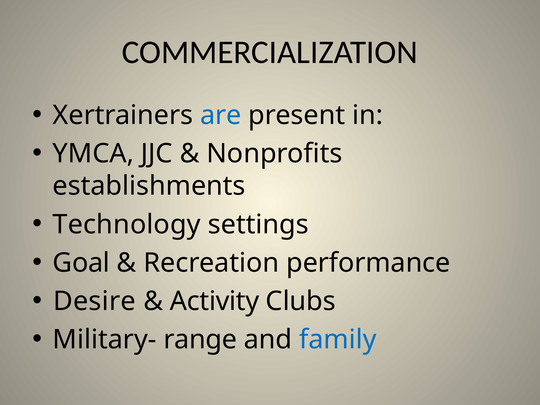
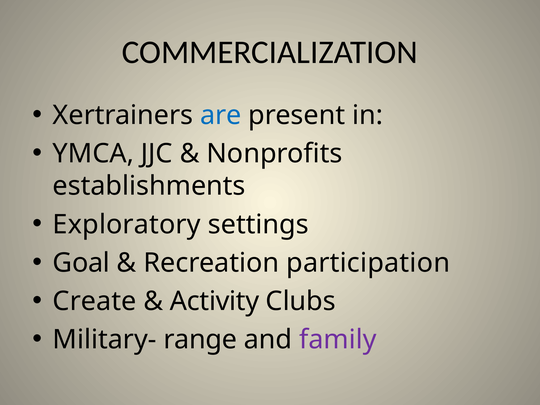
Technology: Technology -> Exploratory
performance: performance -> participation
Desire: Desire -> Create
family colour: blue -> purple
